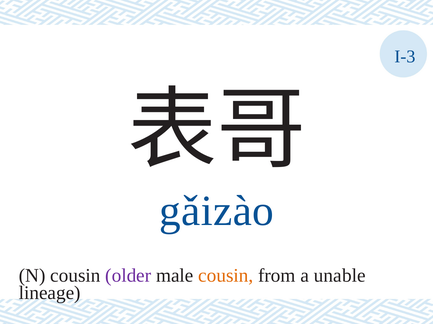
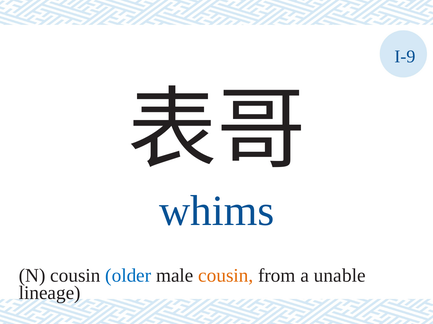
I-3: I-3 -> I-9
gǎizào: gǎizào -> whims
older colour: purple -> blue
